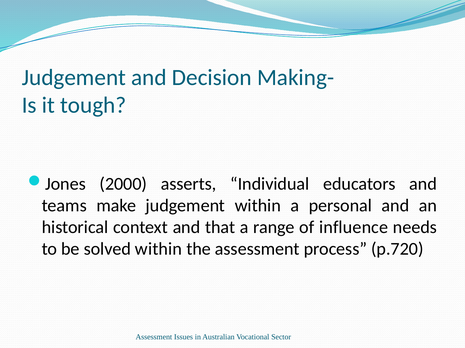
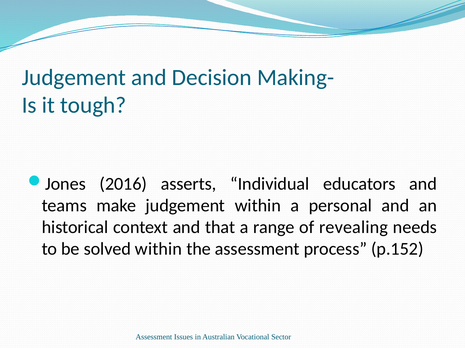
2000: 2000 -> 2016
influence: influence -> revealing
p.720: p.720 -> p.152
